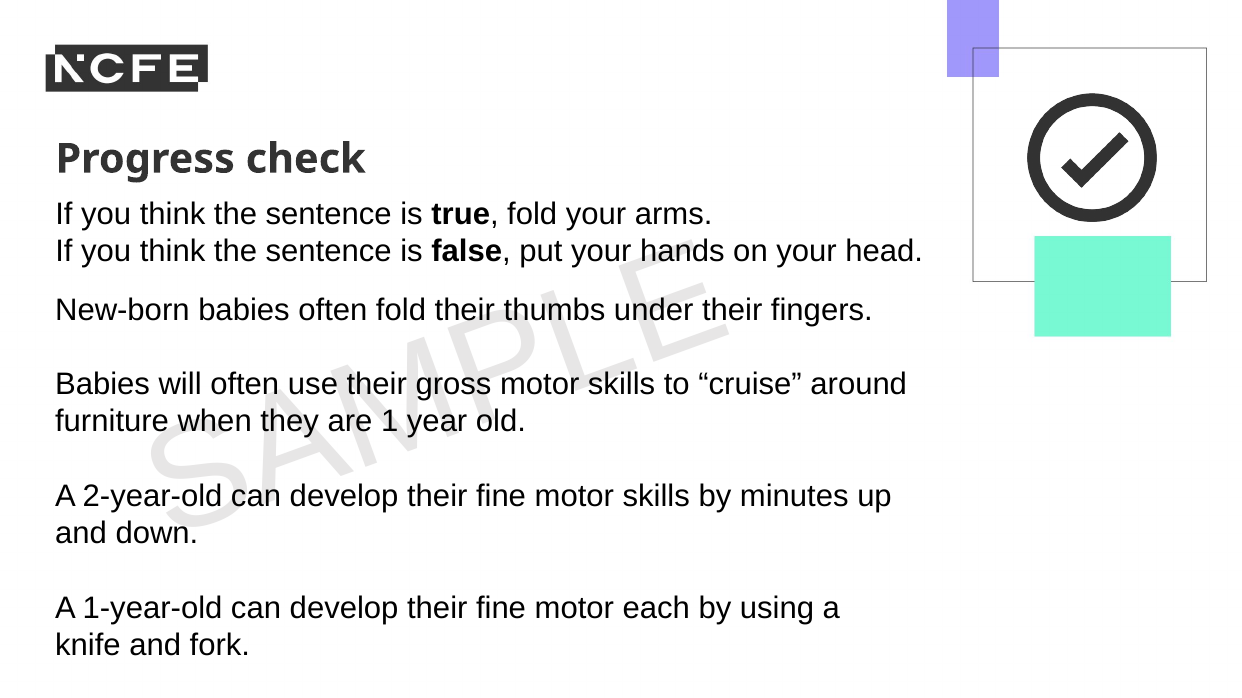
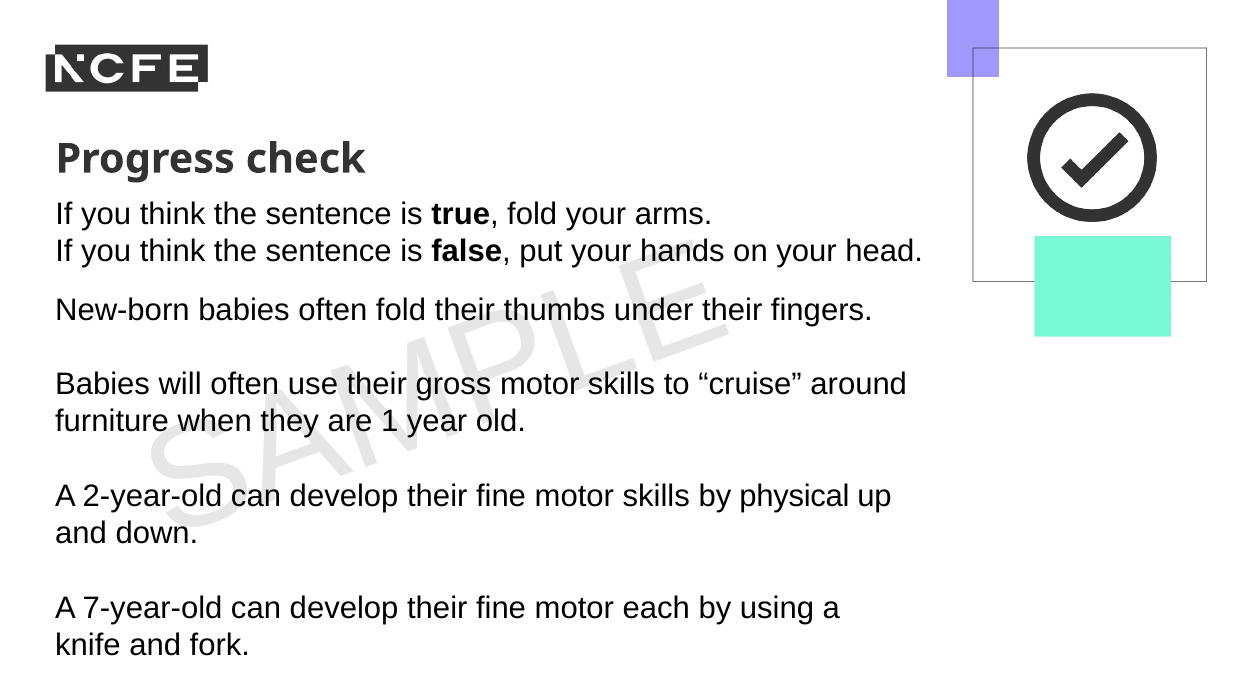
minutes: minutes -> physical
1-year-old: 1-year-old -> 7-year-old
